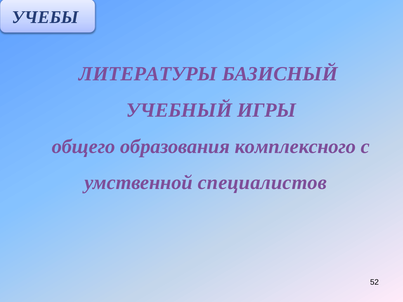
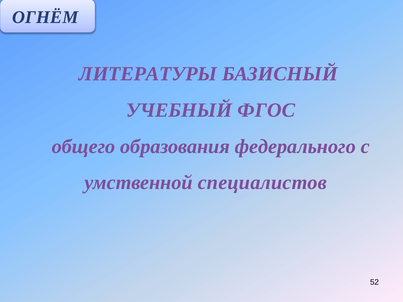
УЧЕБЫ: УЧЕБЫ -> ОГНЁМ
ИГРЫ: ИГРЫ -> ФГОС
комплексного: комплексного -> федерального
